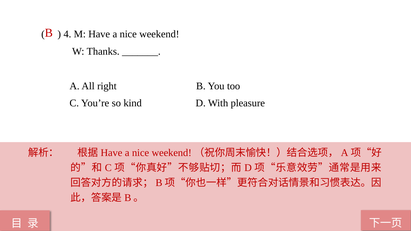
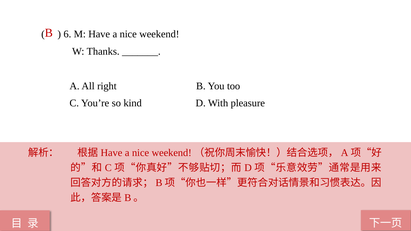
4: 4 -> 6
